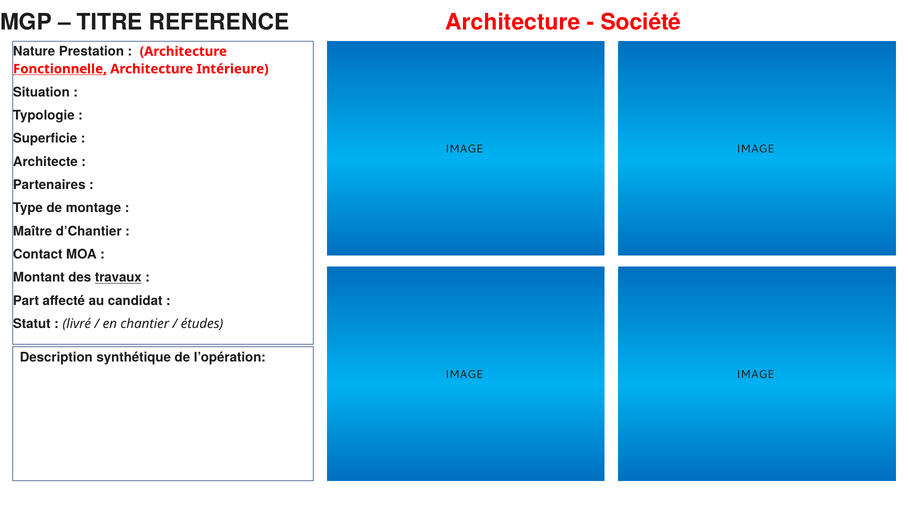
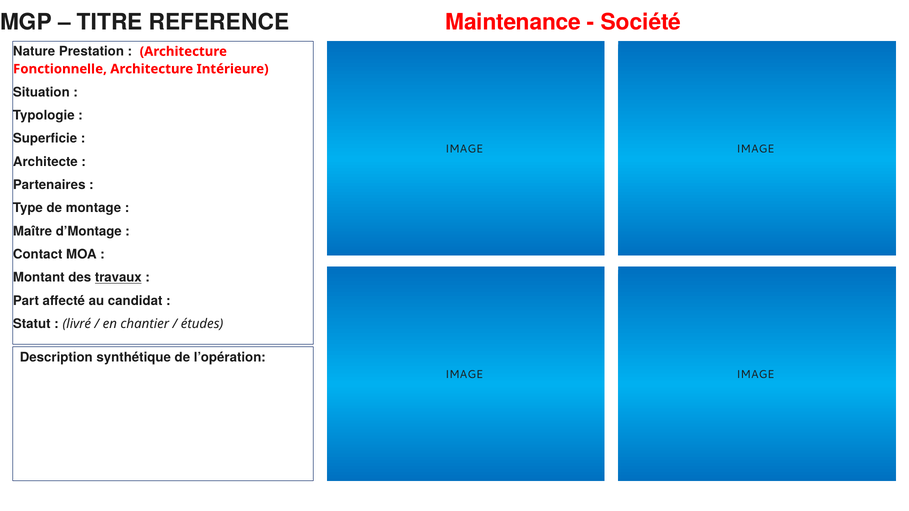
Architecture at (513, 22): Architecture -> Maintenance
Fonctionnelle underline: present -> none
d’Chantier: d’Chantier -> d’Montage
